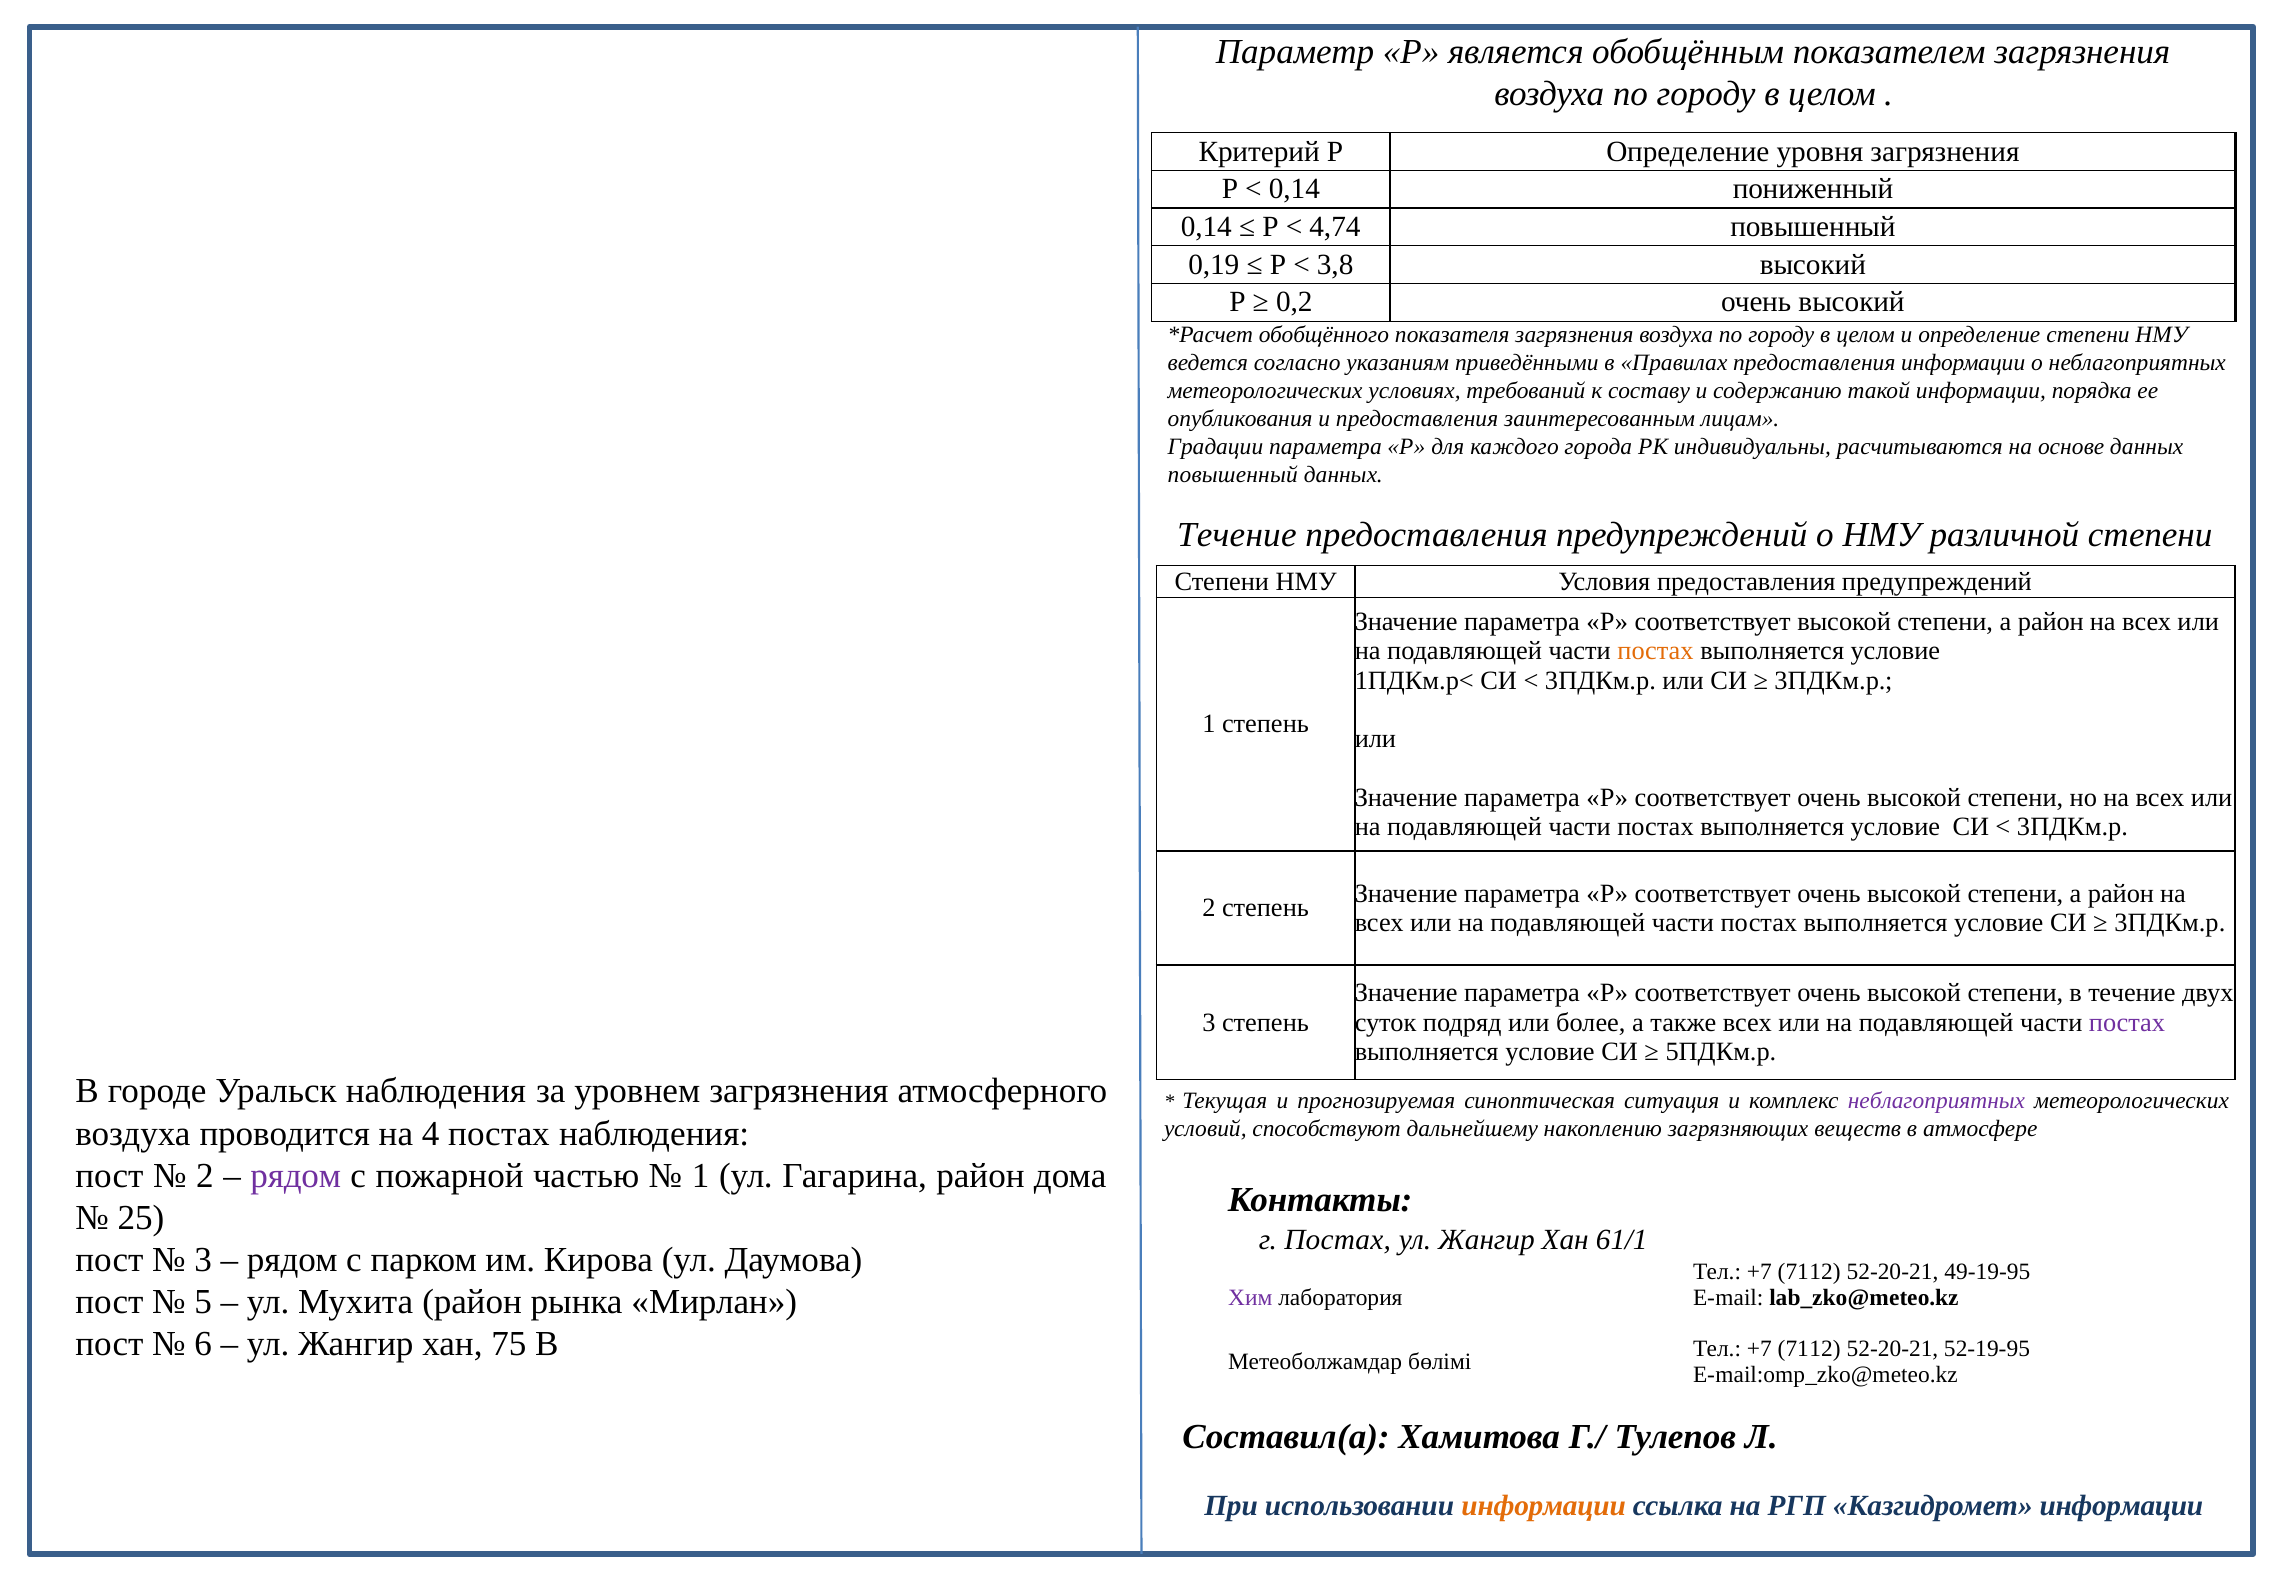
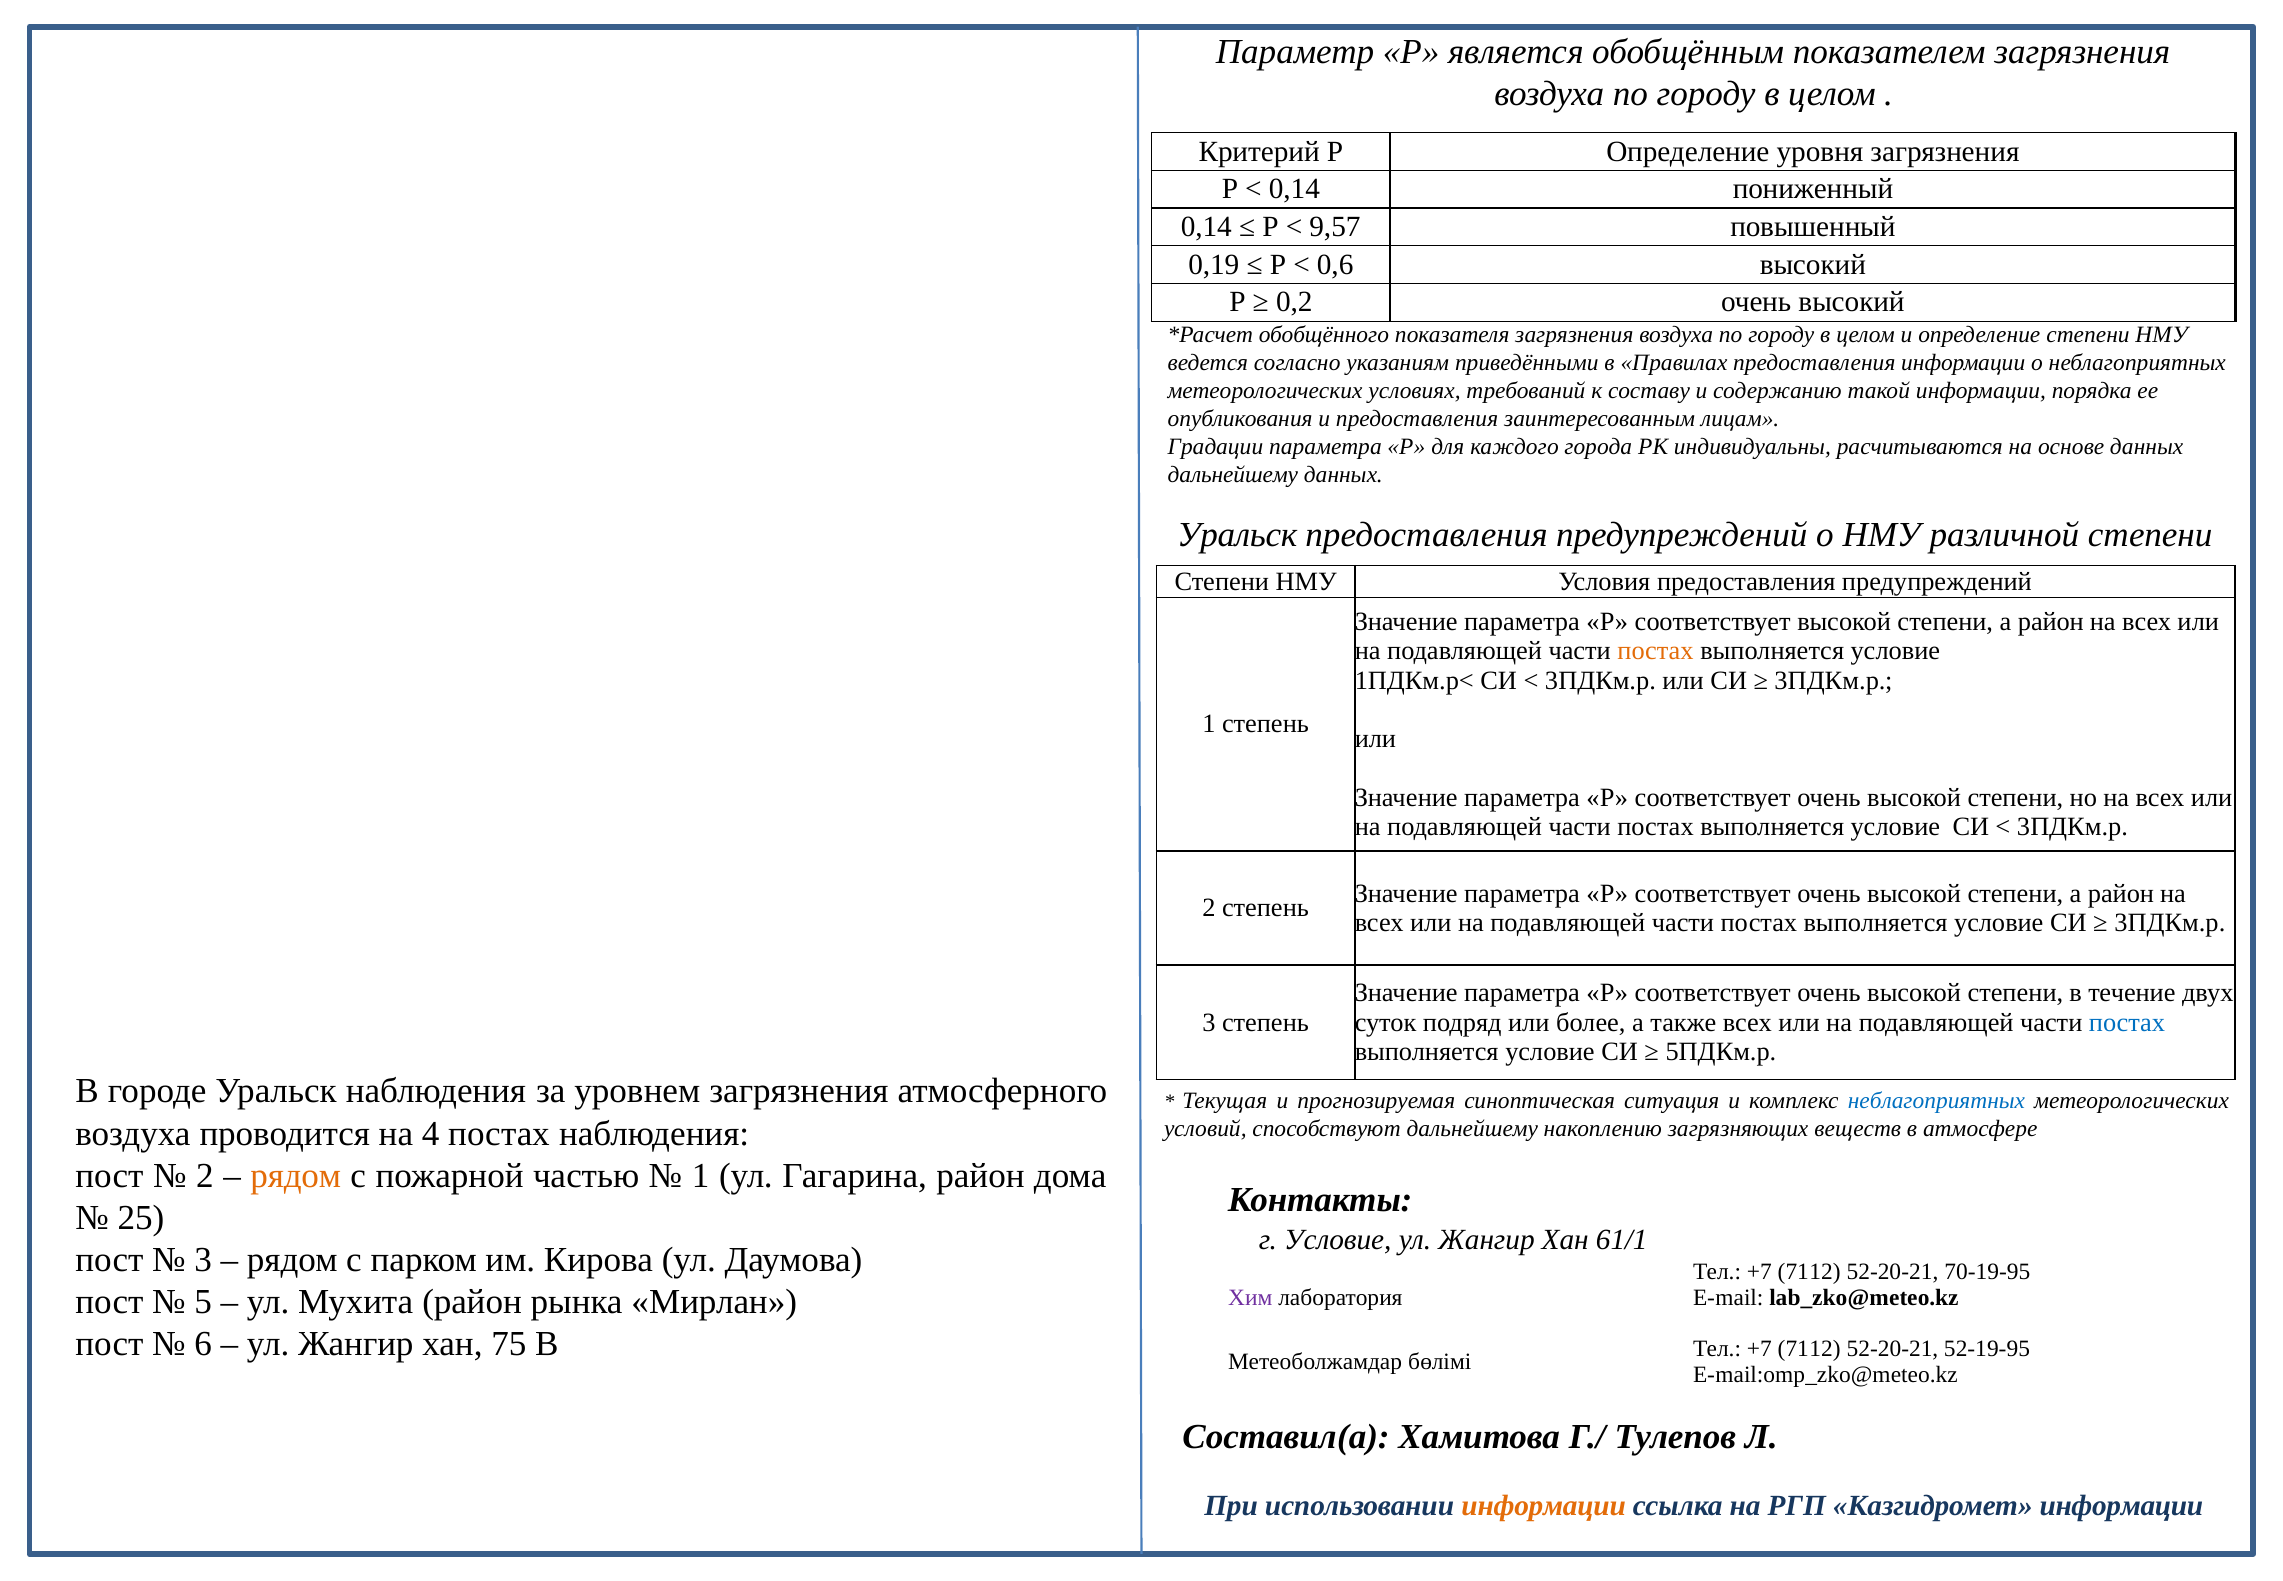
4,74: 4,74 -> 9,57
3,8: 3,8 -> 0,6
повышенный at (1233, 475): повышенный -> дальнейшему
Течение at (1237, 535): Течение -> Уральск
постах at (2127, 1022) colour: purple -> blue
неблагоприятных at (1936, 1101) colour: purple -> blue
рядом at (296, 1175) colour: purple -> orange
г Постах: Постах -> Условие
49-19-95: 49-19-95 -> 70-19-95
